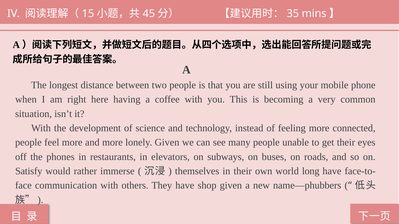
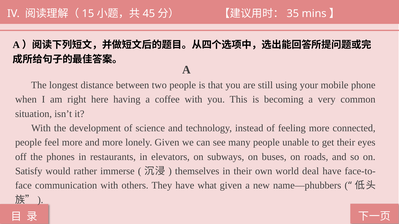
long: long -> deal
shop: shop -> what
